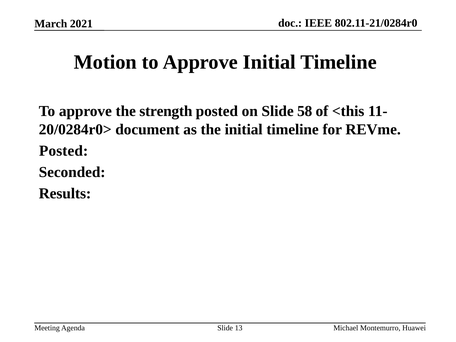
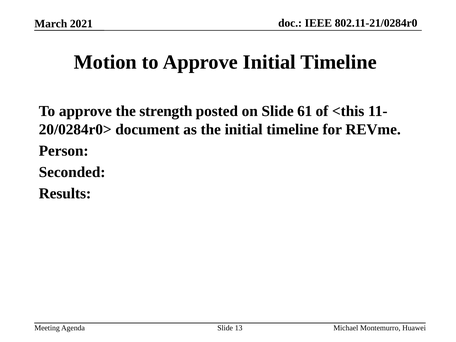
58: 58 -> 61
Posted at (64, 151): Posted -> Person
